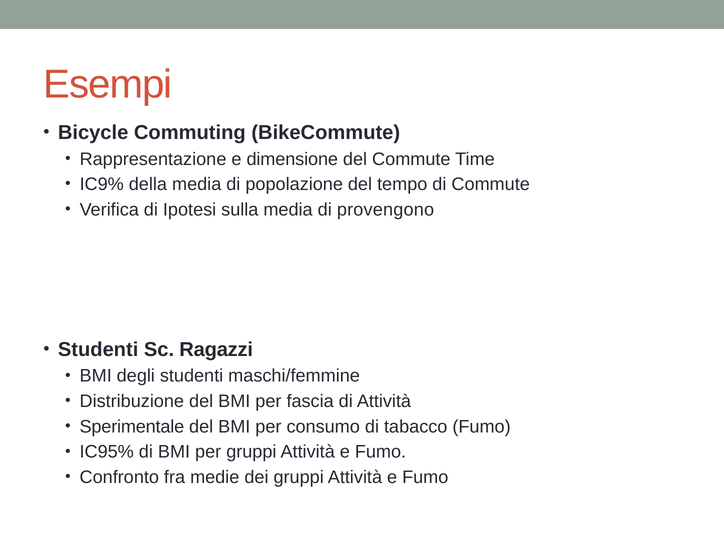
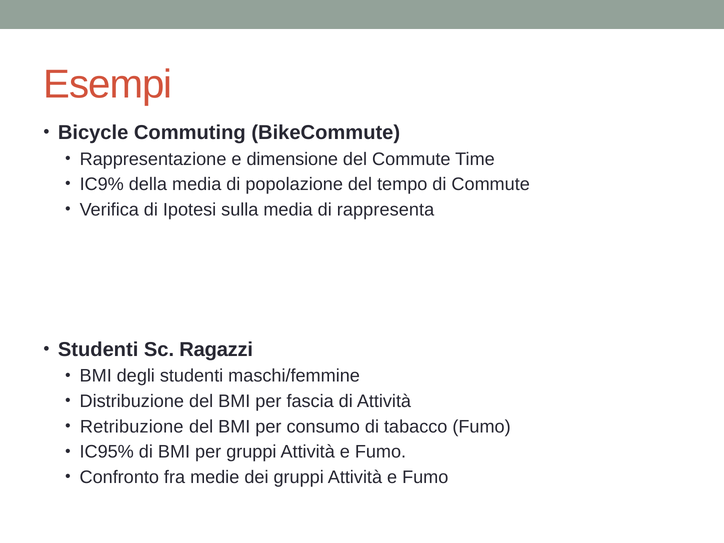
provengono: provengono -> rappresenta
Sperimentale: Sperimentale -> Retribuzione
